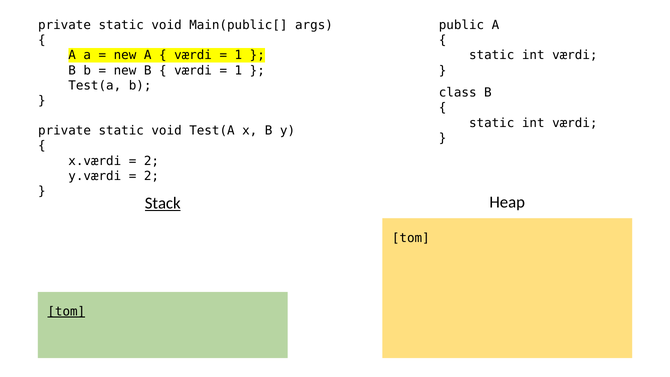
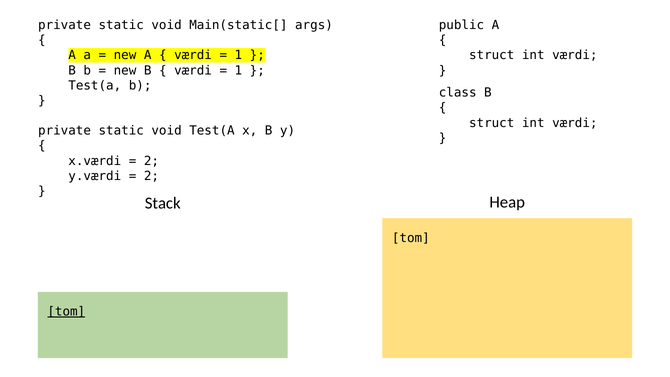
Main(public[: Main(public[ -> Main(static[
static at (492, 55): static -> struct
static at (492, 123): static -> struct
Stack underline: present -> none
